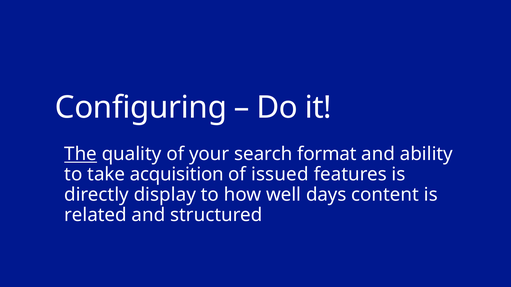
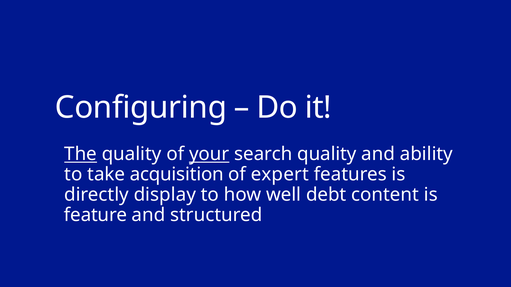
your underline: none -> present
search format: format -> quality
issued: issued -> expert
days: days -> debt
related: related -> feature
